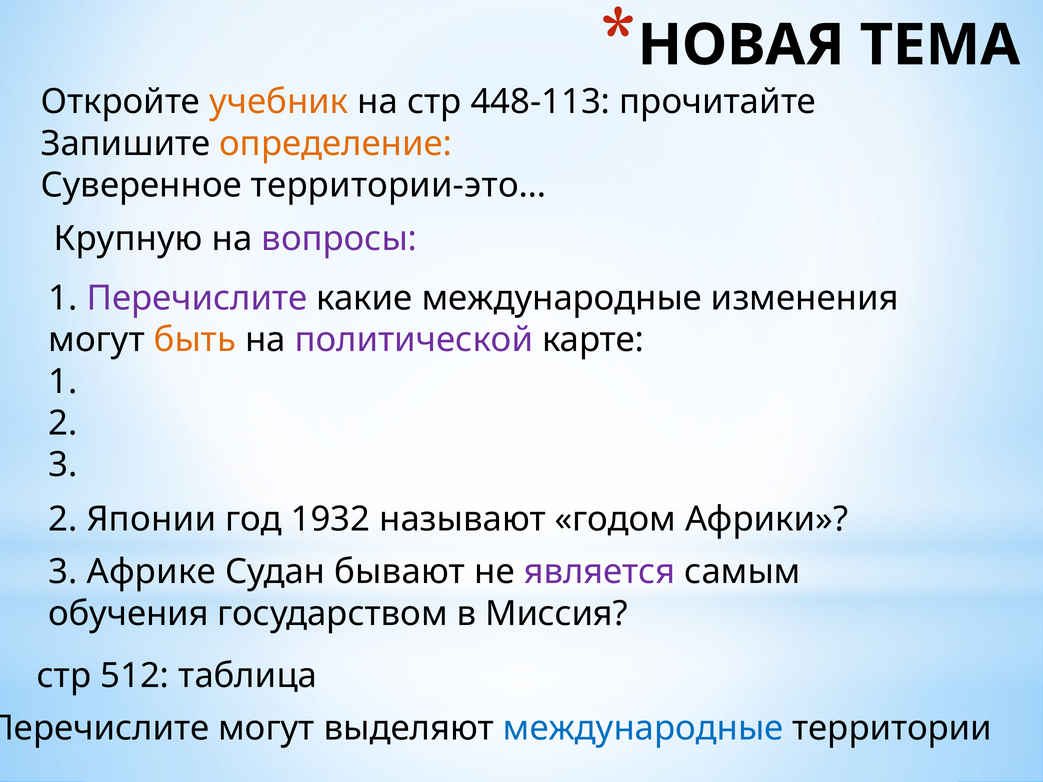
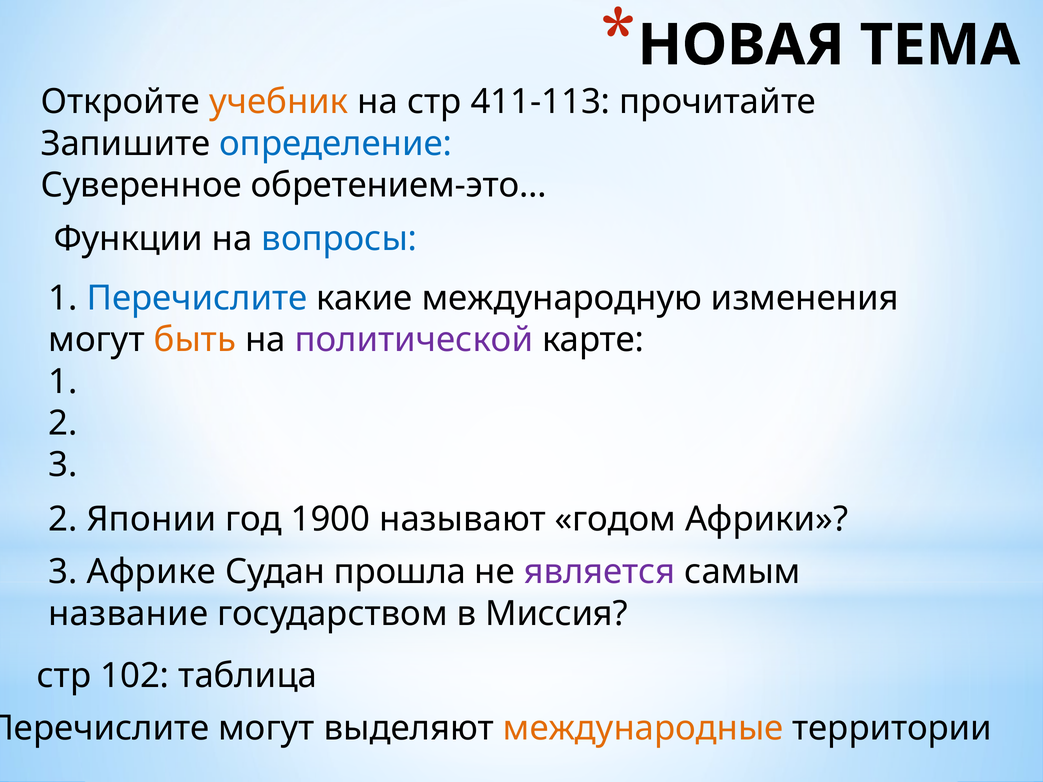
448-113: 448-113 -> 411-113
определение colour: orange -> blue
территории-это…: территории-это… -> обретением-это…
Крупную: Крупную -> Функции
вопросы colour: purple -> blue
Перечислите at (197, 298) colour: purple -> blue
какие международные: международные -> международную
1932: 1932 -> 1900
бывают: бывают -> прошла
обучения: обучения -> название
512: 512 -> 102
международные at (643, 728) colour: blue -> orange
